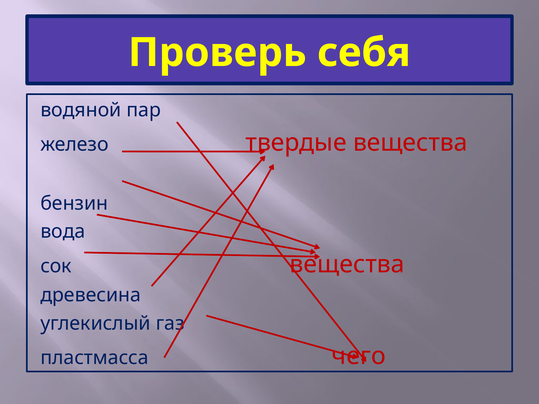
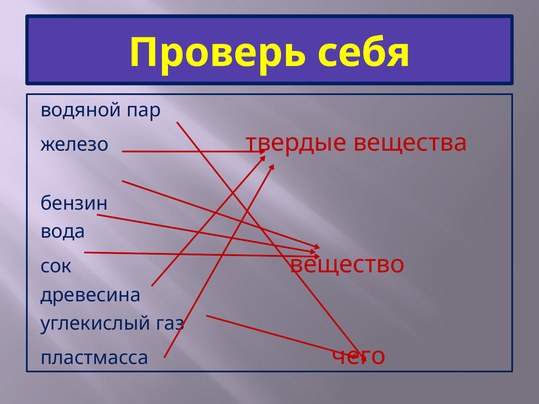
сок вещества: вещества -> вещество
